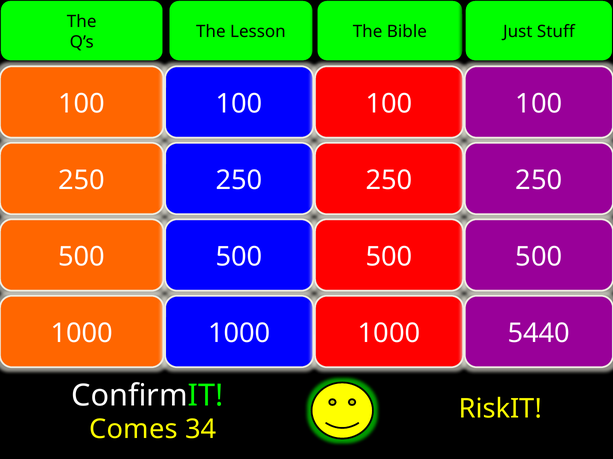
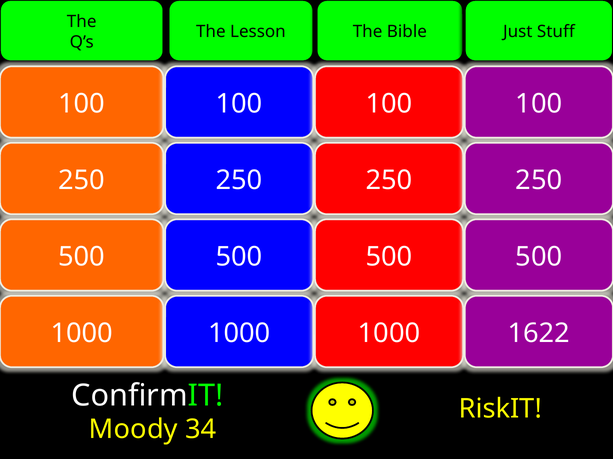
5440: 5440 -> 1622
Comes: Comes -> Moody
